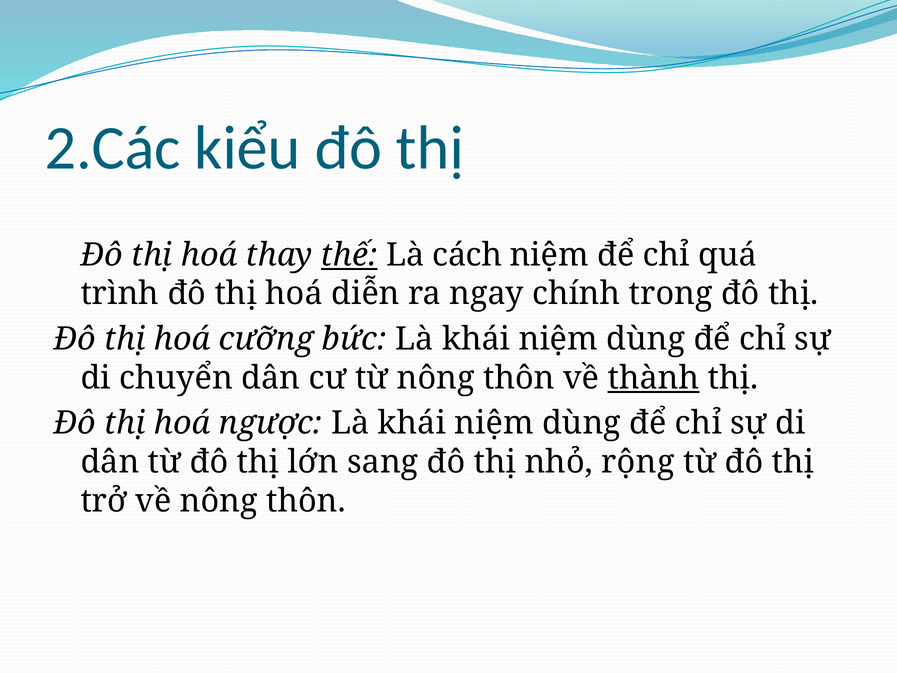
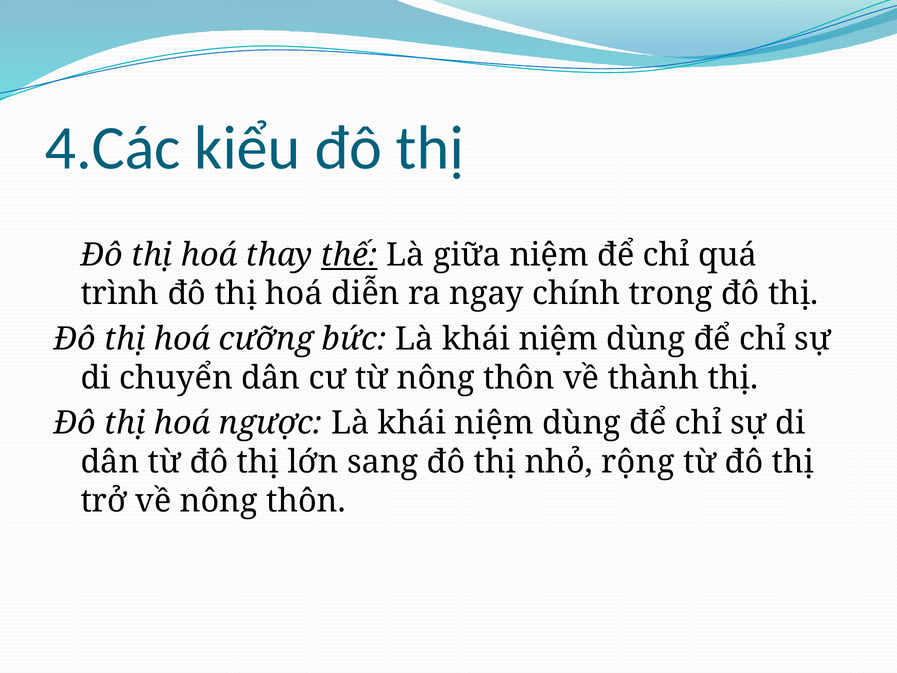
2.Các: 2.Các -> 4.Các
cách: cách -> giữa
thành underline: present -> none
